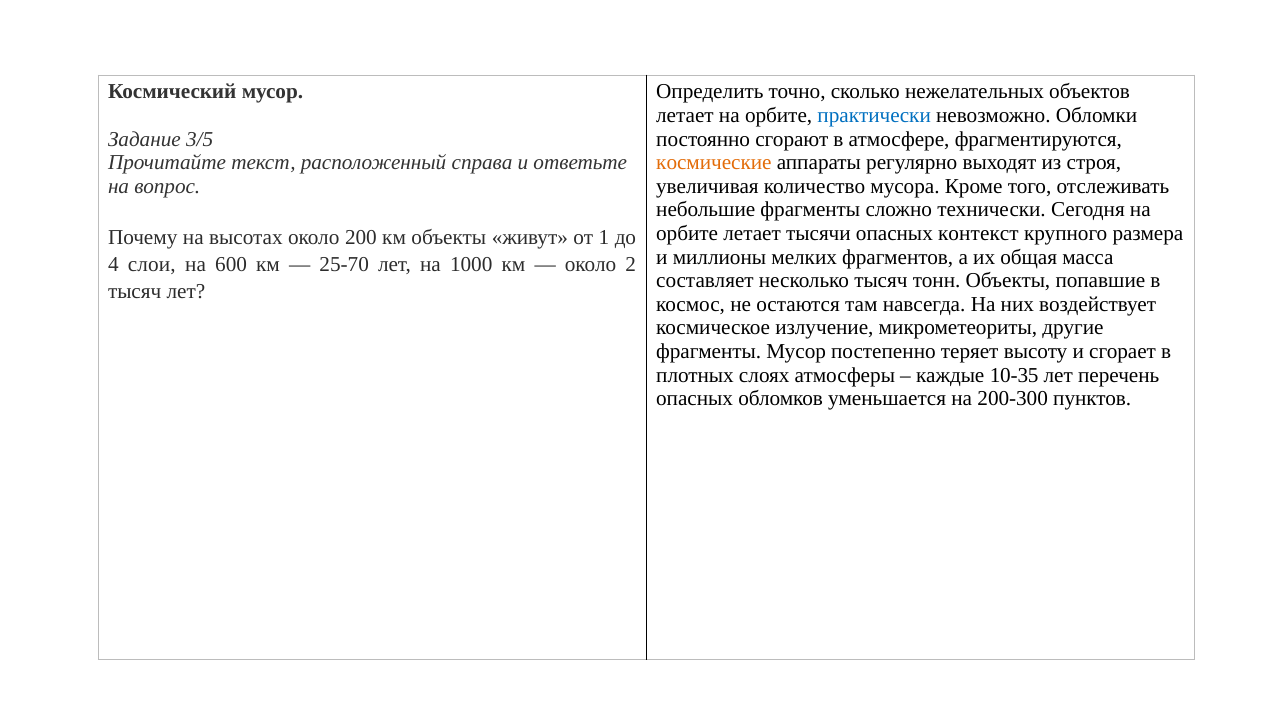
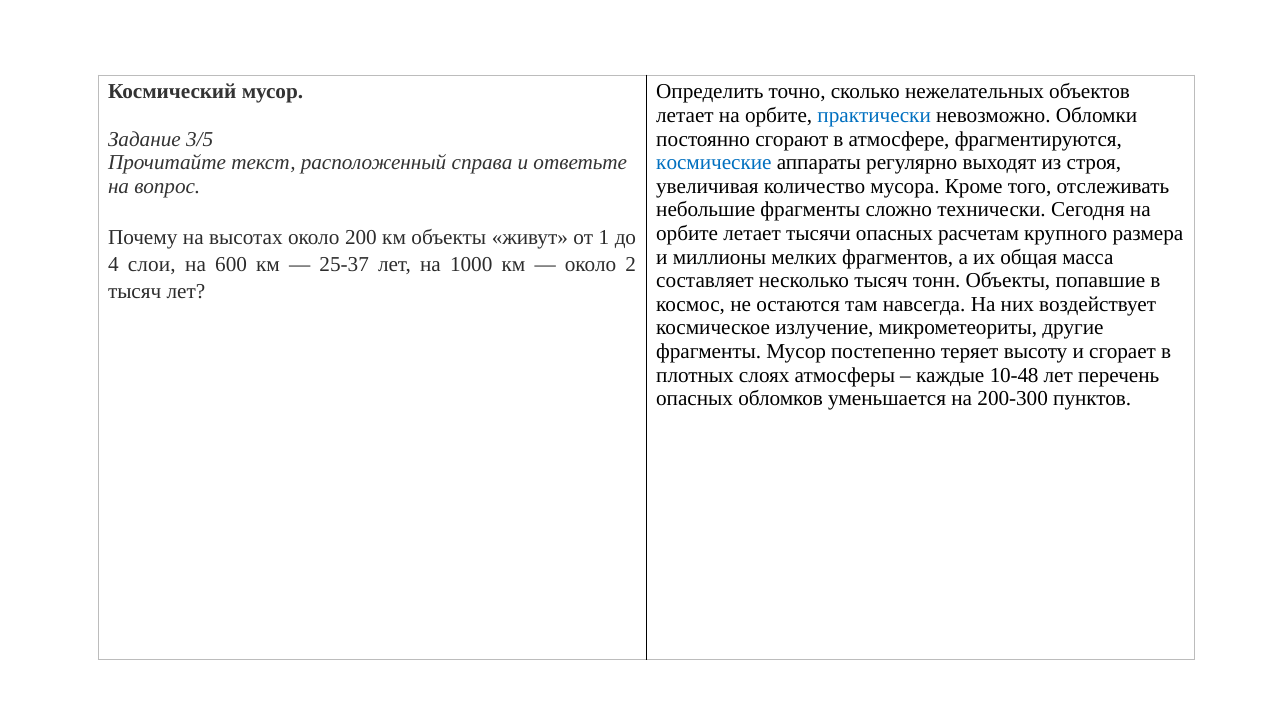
космические colour: orange -> blue
контекст: контекст -> расчетам
25-70: 25-70 -> 25-37
10-35: 10-35 -> 10-48
